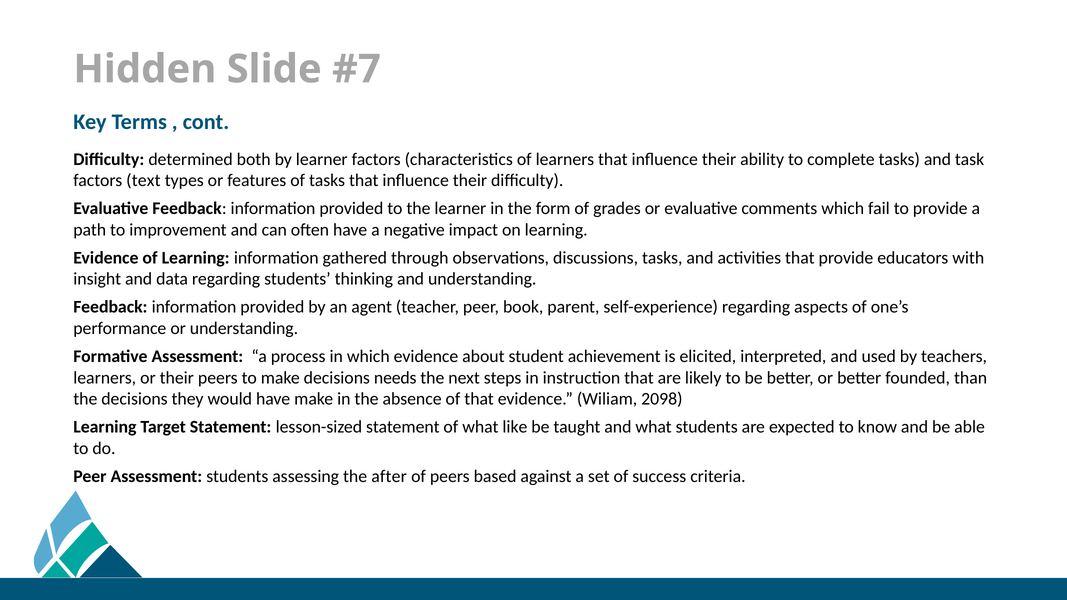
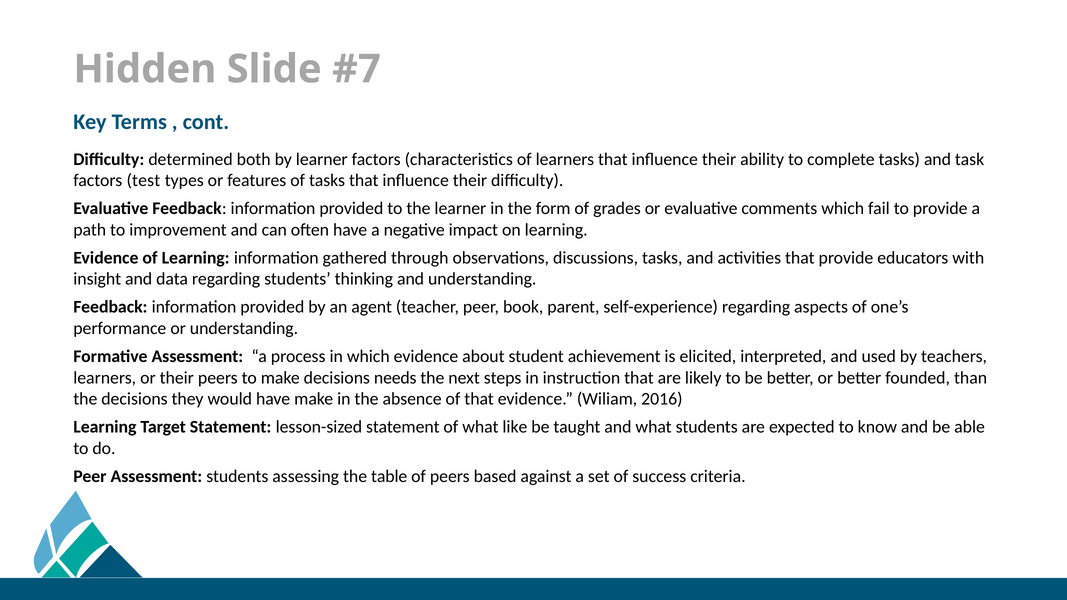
text: text -> test
2098: 2098 -> 2016
after: after -> table
